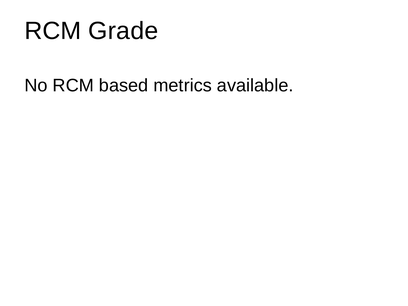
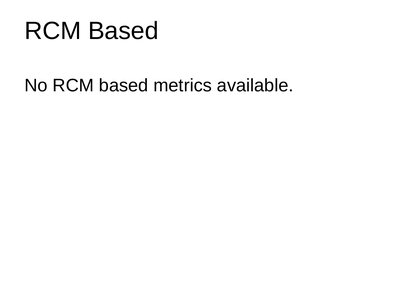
Grade at (123, 31): Grade -> Based
